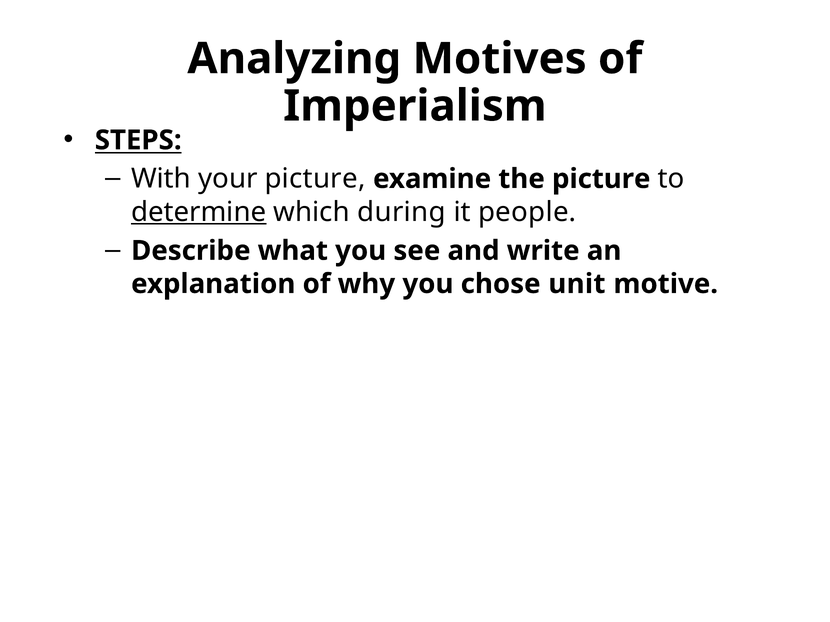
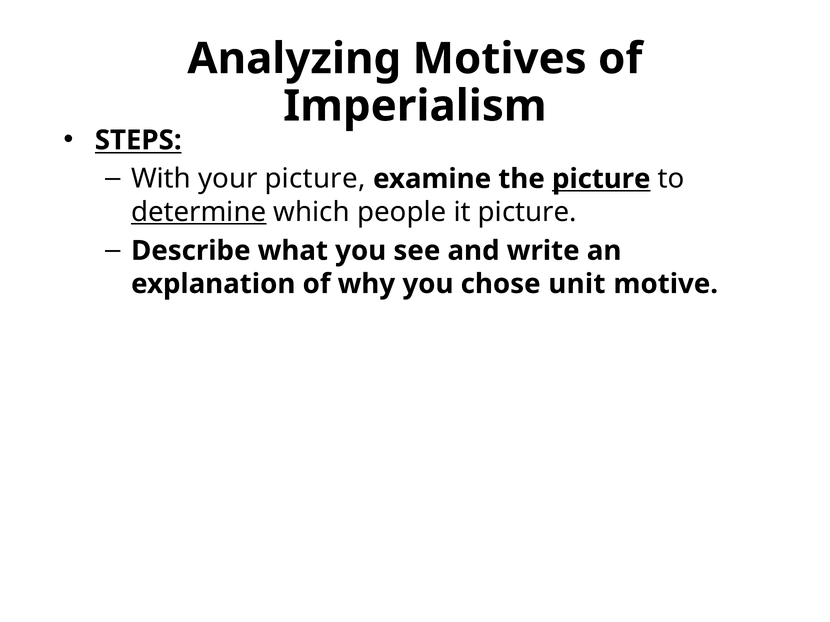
picture at (601, 179) underline: none -> present
during: during -> people
it people: people -> picture
